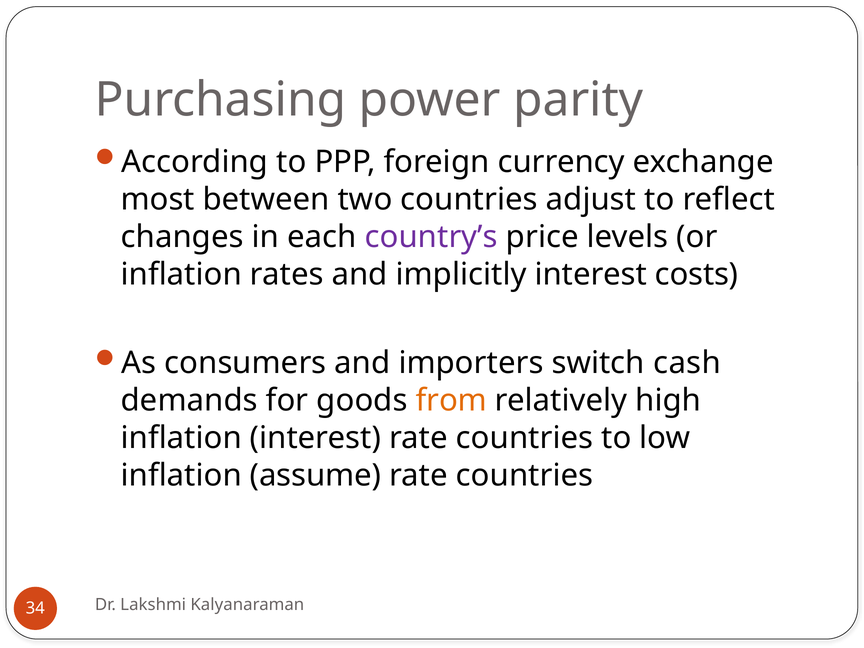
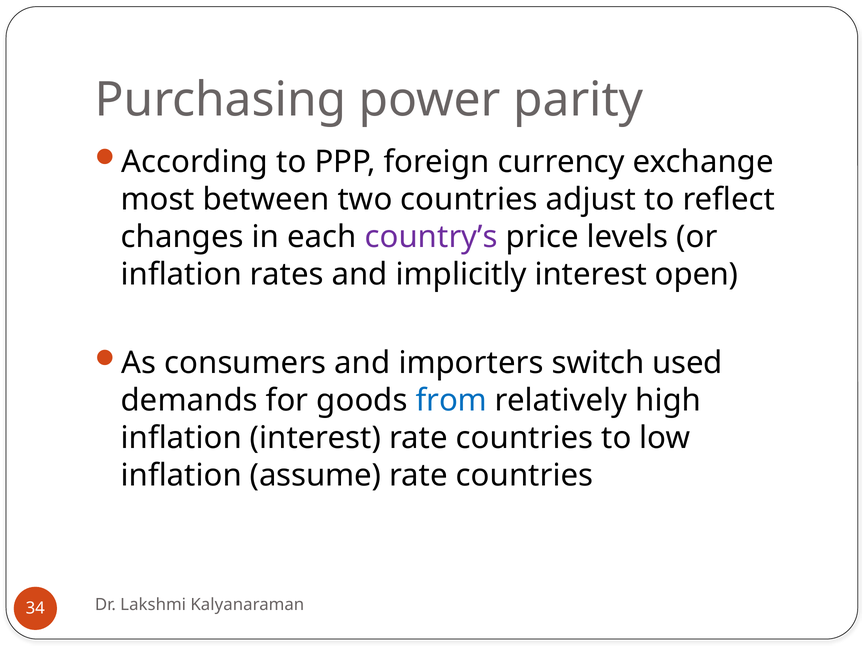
costs: costs -> open
cash: cash -> used
from colour: orange -> blue
